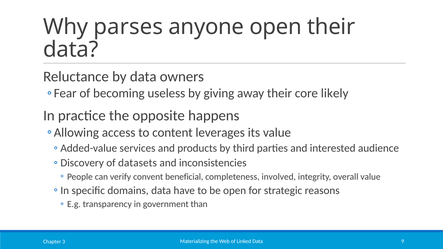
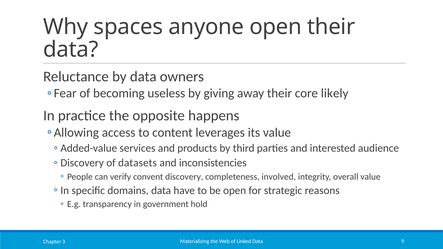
parses: parses -> spaces
beneficial: beneficial -> discovery
than: than -> hold
